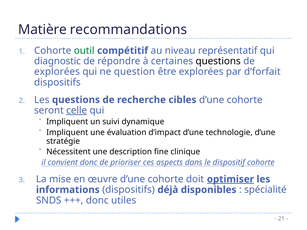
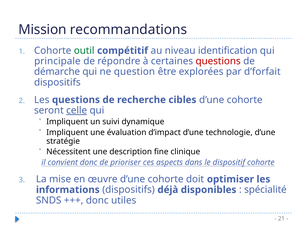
Matière: Matière -> Mission
représentatif: représentatif -> identification
diagnostic: diagnostic -> principale
questions at (218, 61) colour: black -> red
explorées at (57, 72): explorées -> démarche
optimiser underline: present -> none
